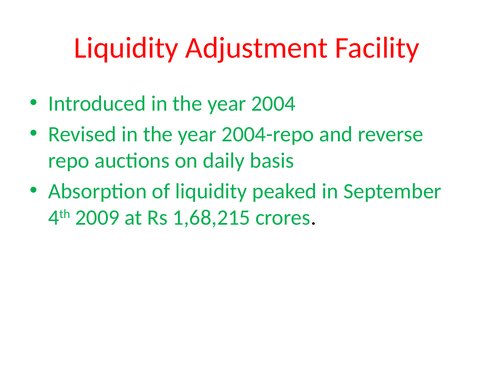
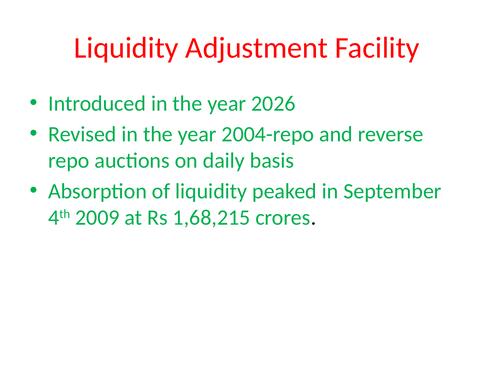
2004: 2004 -> 2026
